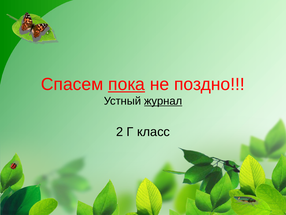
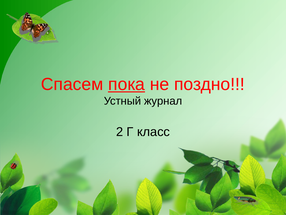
журнал underline: present -> none
